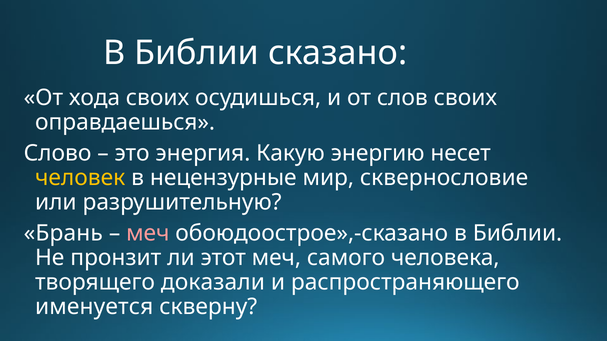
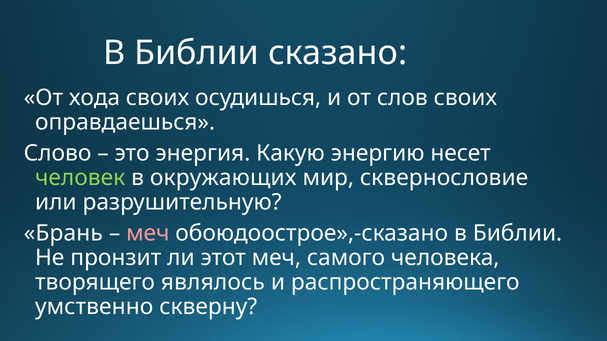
человек colour: yellow -> light green
нецензурные: нецензурные -> окружающих
доказали: доказали -> являлось
именуется: именуется -> умственно
